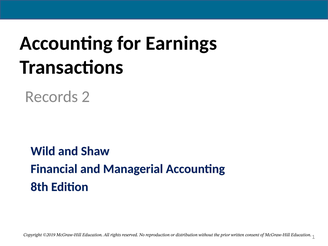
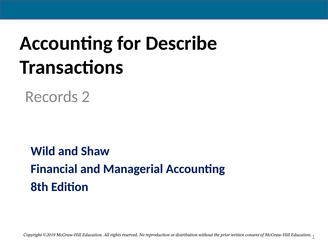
Earnings: Earnings -> Describe
